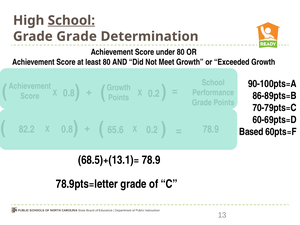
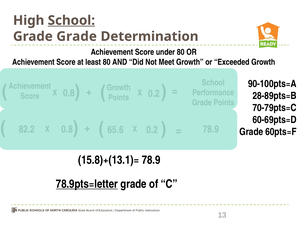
86-89pts=B: 86-89pts=B -> 28-89pts=B
Based at (251, 132): Based -> Grade
68.5)+(13.1)=: 68.5)+(13.1)= -> 15.8)+(13.1)=
78.9pts=letter underline: none -> present
